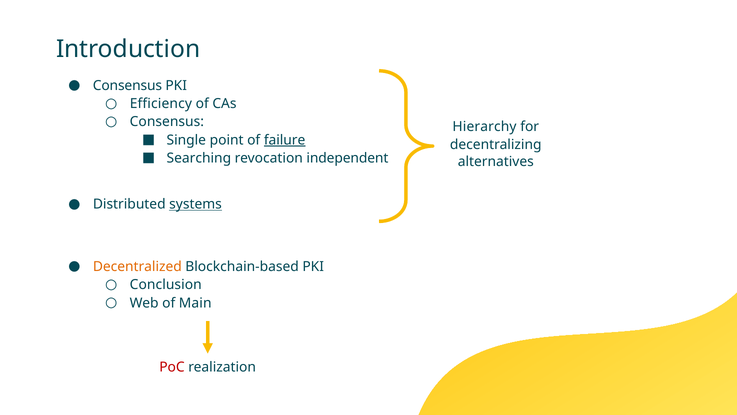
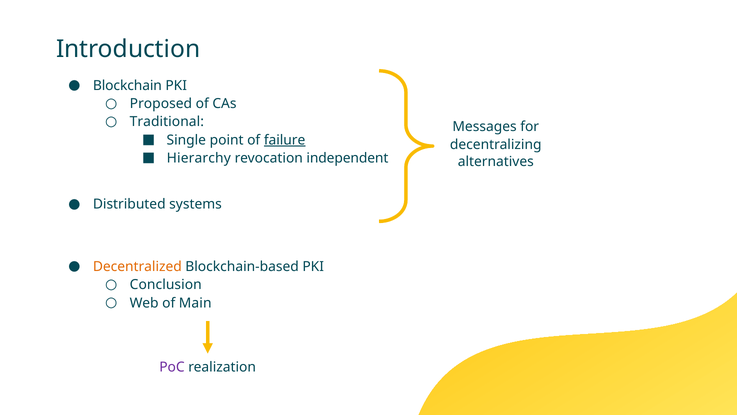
Consensus at (127, 86): Consensus -> Blockchain
Efficiency: Efficiency -> Proposed
Consensus at (167, 122): Consensus -> Traditional
Hierarchy: Hierarchy -> Messages
Searching: Searching -> Hierarchy
systems underline: present -> none
PoC colour: red -> purple
